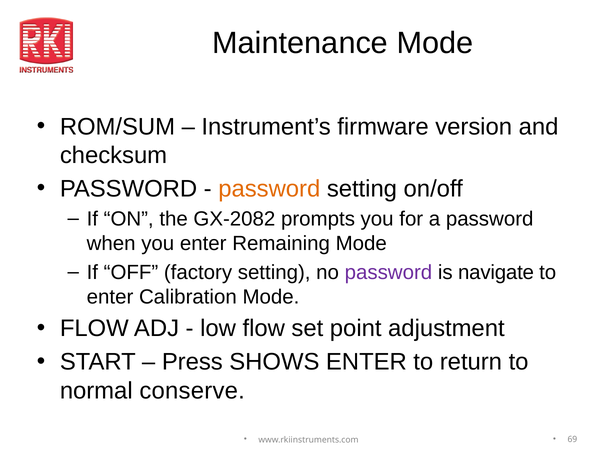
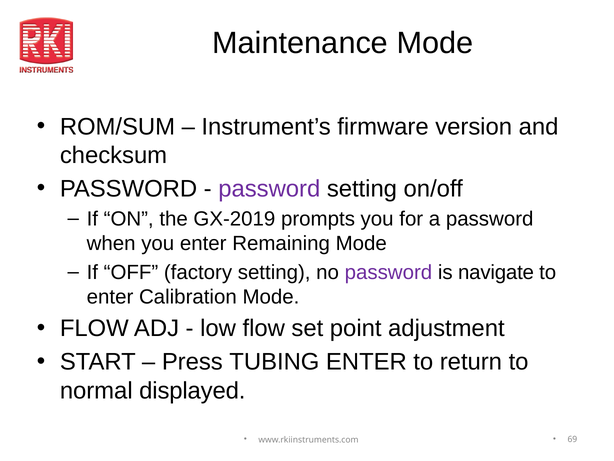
password at (269, 188) colour: orange -> purple
GX-2082: GX-2082 -> GX-2019
SHOWS: SHOWS -> TUBING
conserve: conserve -> displayed
